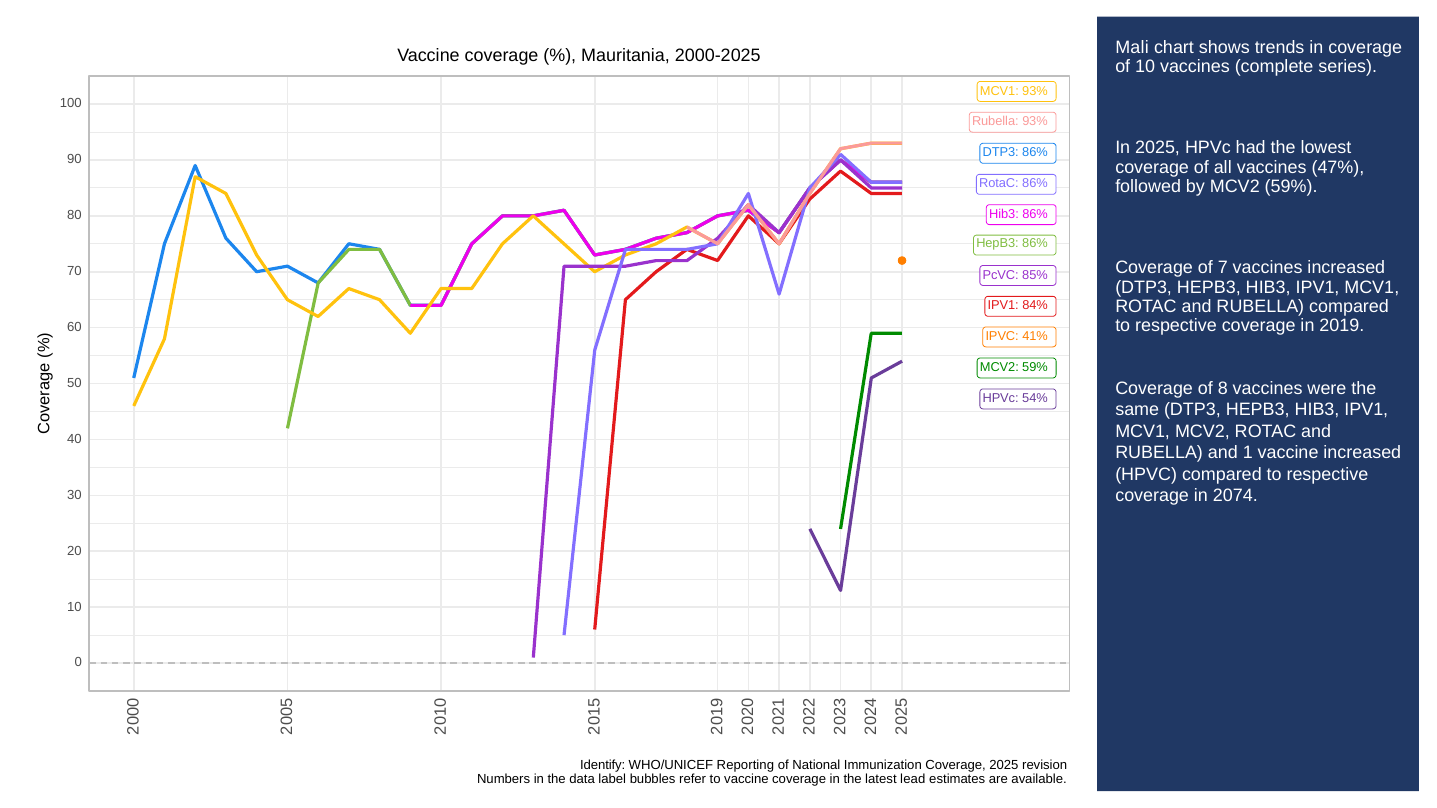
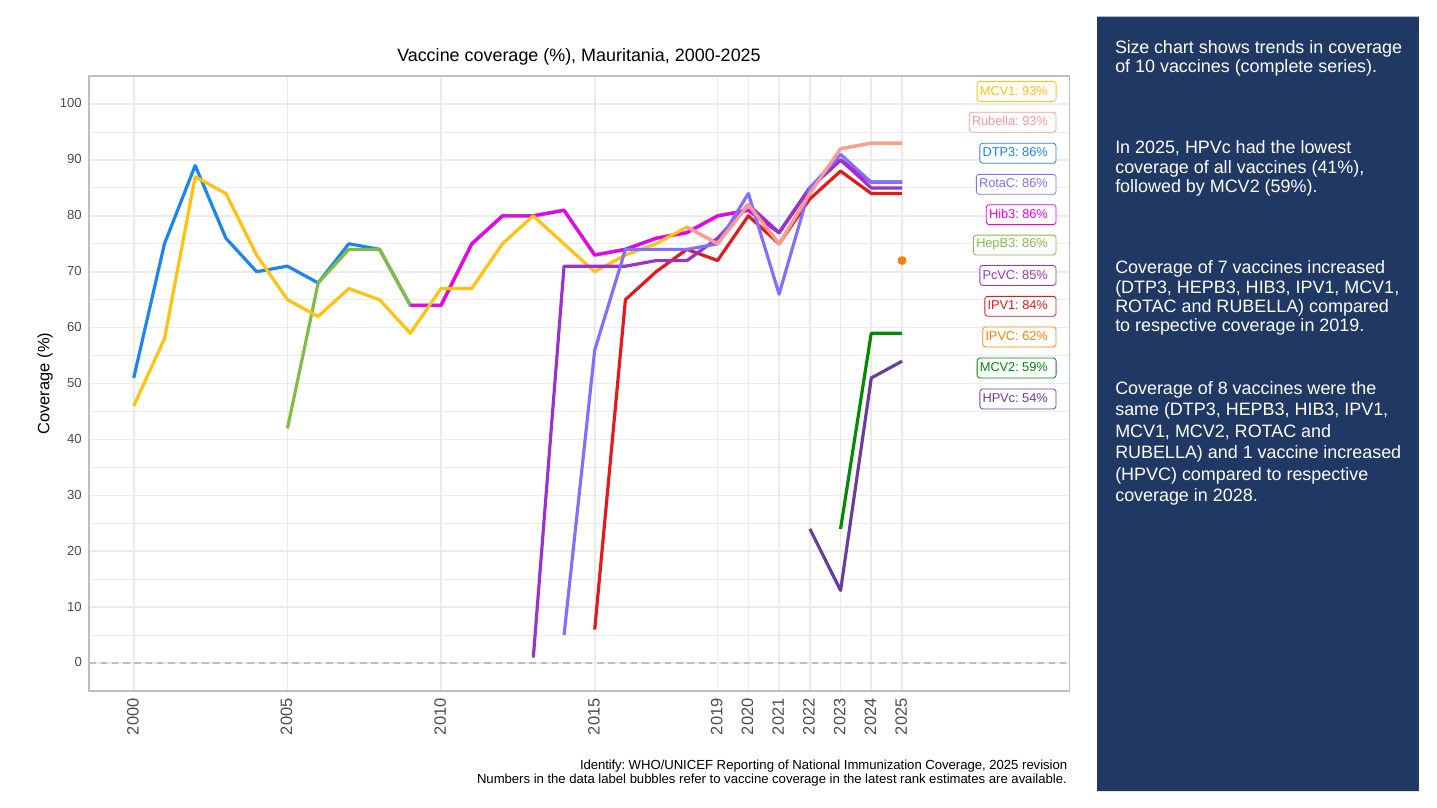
Mali: Mali -> Size
47%: 47% -> 41%
41%: 41% -> 62%
2074: 2074 -> 2028
lead: lead -> rank
